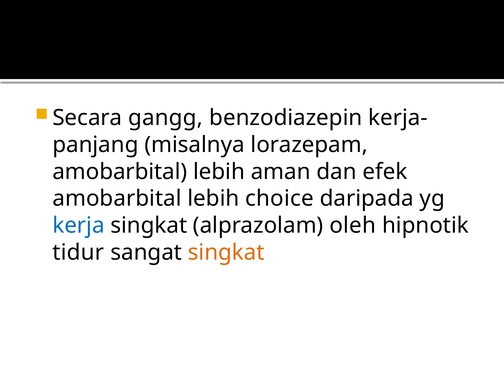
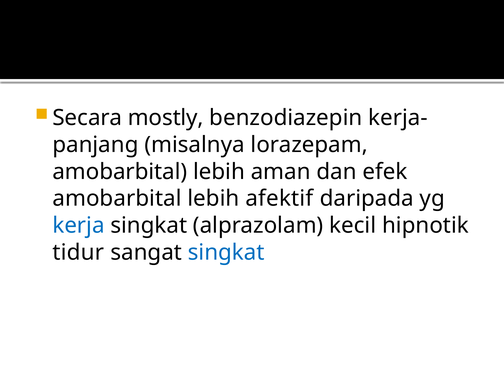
gangg: gangg -> mostly
choice: choice -> afektif
oleh: oleh -> kecil
singkat at (226, 252) colour: orange -> blue
